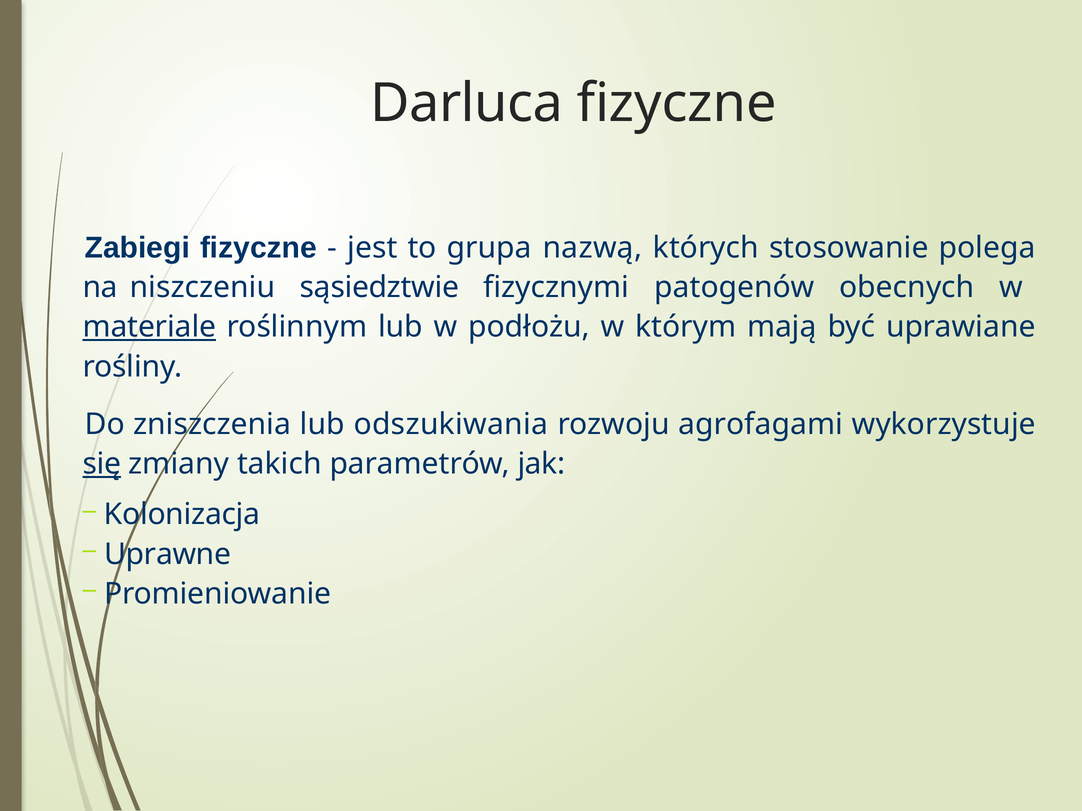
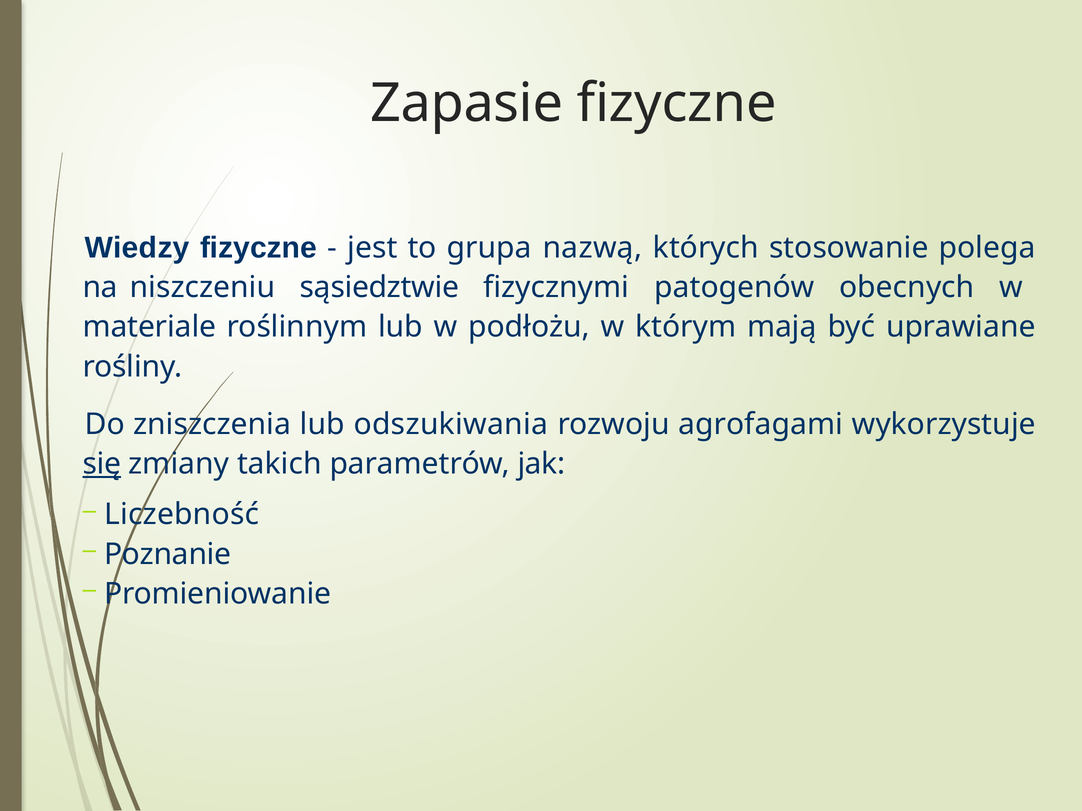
Darluca: Darluca -> Zapasie
Zabiegi: Zabiegi -> Wiedzy
materiale underline: present -> none
Kolonizacja: Kolonizacja -> Liczebność
Uprawne: Uprawne -> Poznanie
